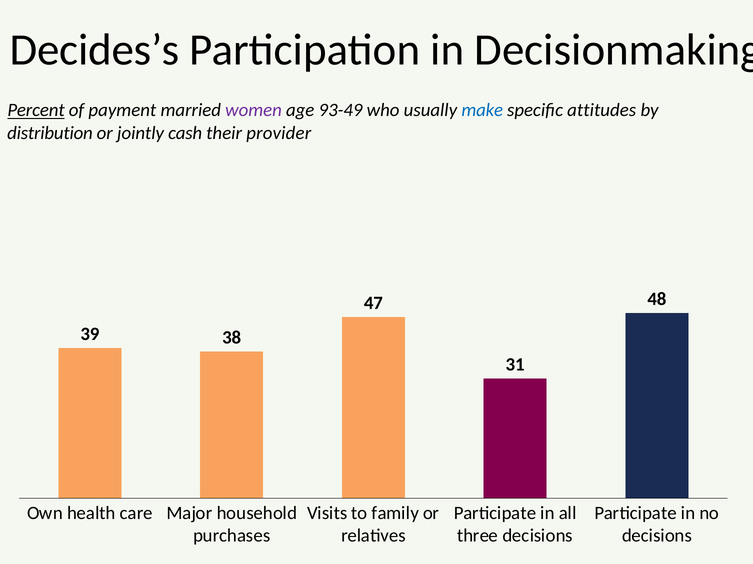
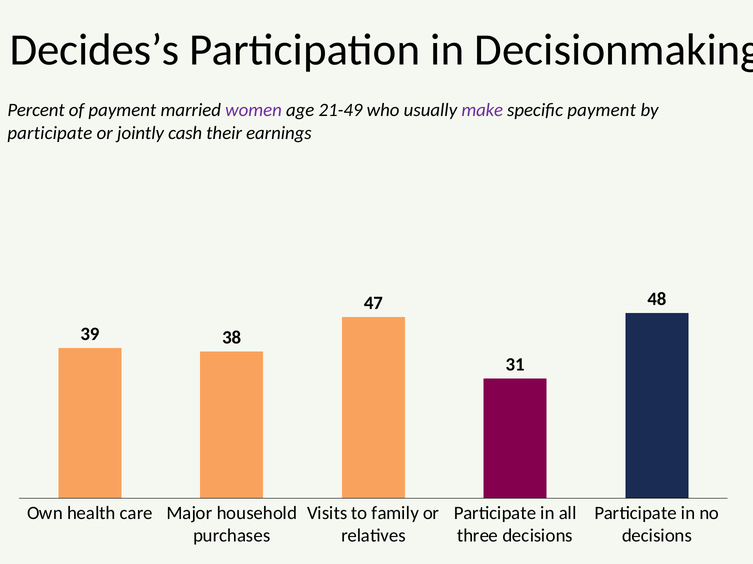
Percent underline: present -> none
93-49: 93-49 -> 21-49
make colour: blue -> purple
specific attitudes: attitudes -> payment
distribution at (50, 133): distribution -> participate
provider: provider -> earnings
